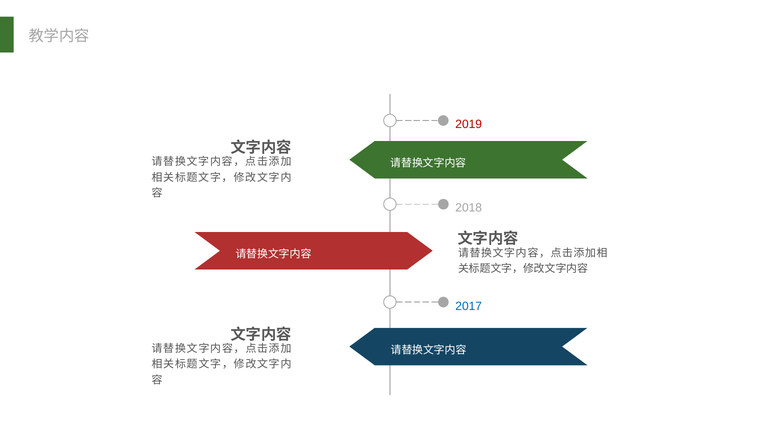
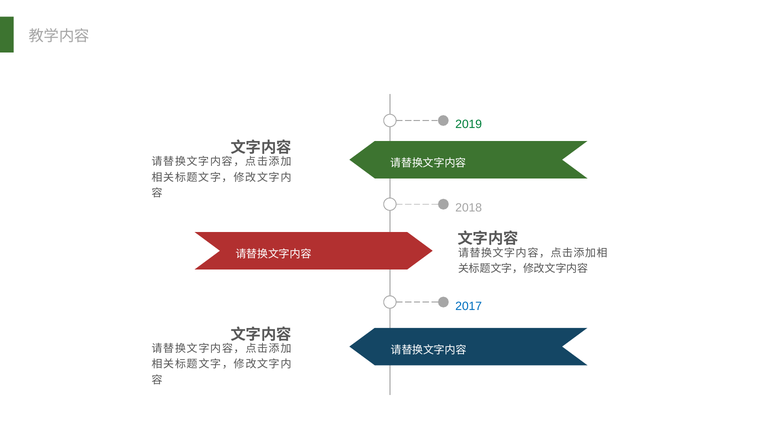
2019 colour: red -> green
